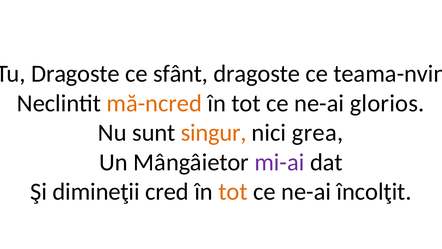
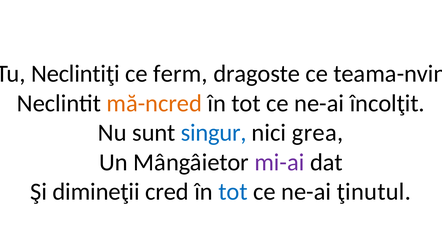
Dragoste at (75, 74): Dragoste -> Neclintiţi
sfânt: sfânt -> ferm
glorios: glorios -> încolţit
singur colour: orange -> blue
tot at (233, 192) colour: orange -> blue
încolţit: încolţit -> ţinutul
